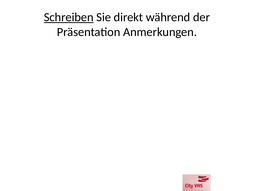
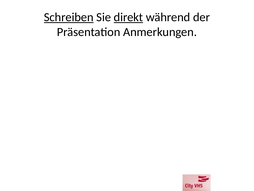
direkt underline: none -> present
